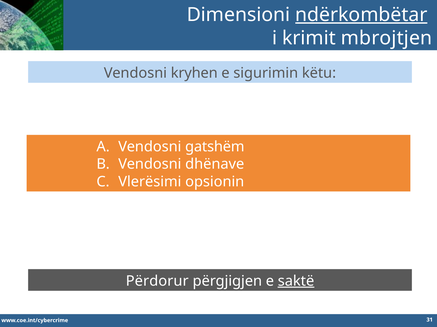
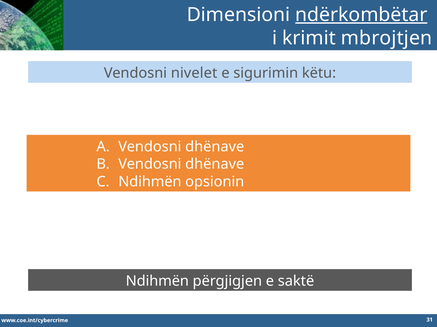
kryhen: kryhen -> nivelet
gatshëm at (215, 147): gatshëm -> dhënave
Vlerësimi at (150, 182): Vlerësimi -> Ndihmën
Përdorur at (157, 282): Përdorur -> Ndihmën
saktë underline: present -> none
